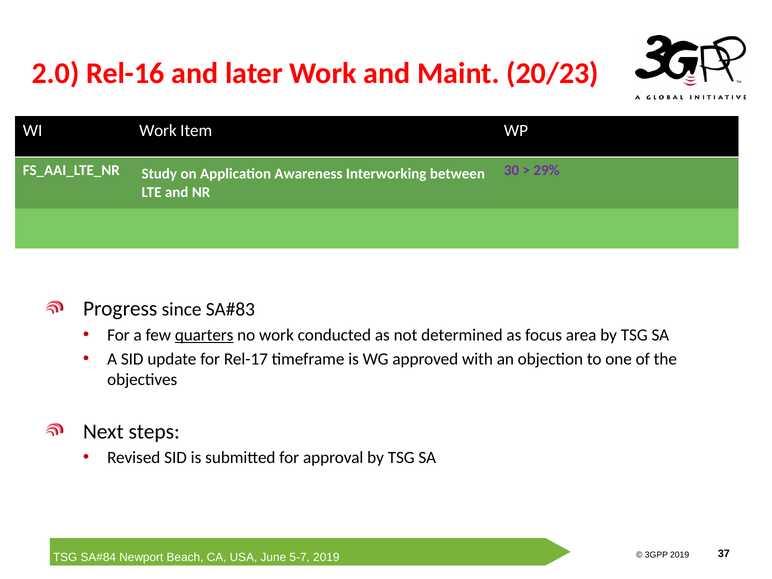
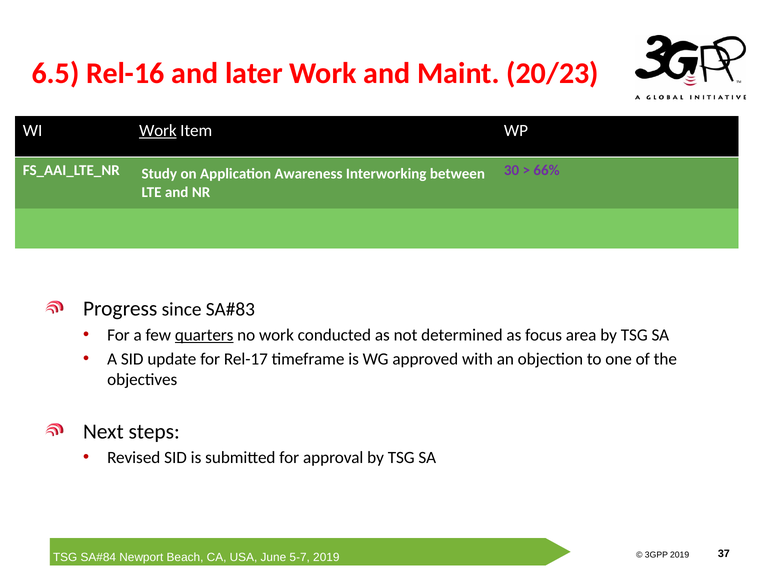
2.0: 2.0 -> 6.5
Work at (158, 131) underline: none -> present
29%: 29% -> 66%
